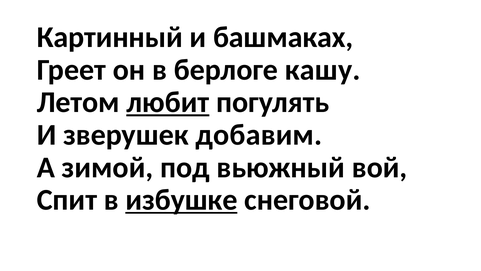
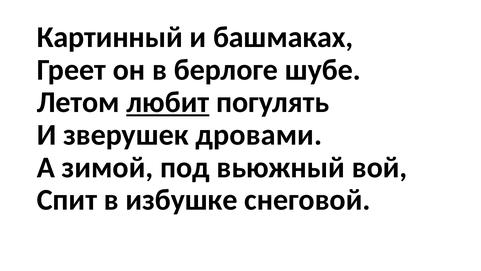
кашу: кашу -> шубе
добавим: добавим -> дровами
избушке underline: present -> none
